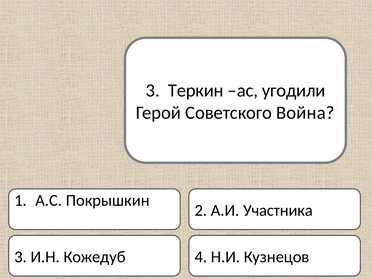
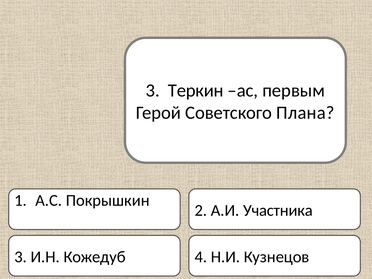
угодили: угодили -> первым
Война: Война -> Плана
